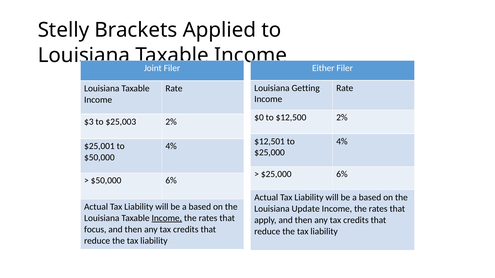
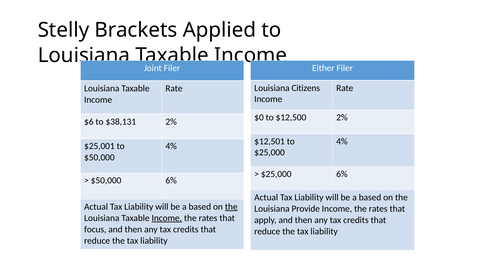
Getting: Getting -> Citizens
$3: $3 -> $6
$25,003: $25,003 -> $38,131
the at (231, 207) underline: none -> present
Update: Update -> Provide
